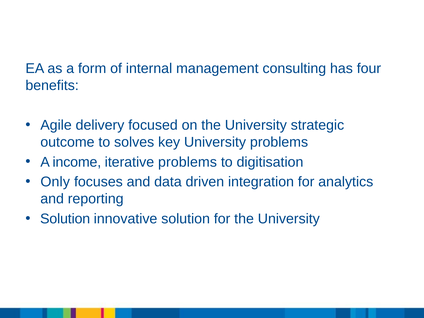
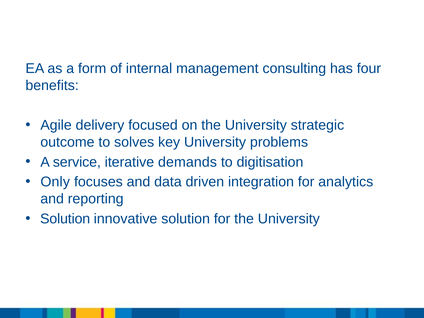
income: income -> service
iterative problems: problems -> demands
